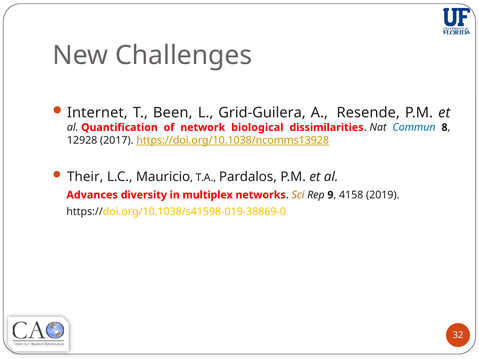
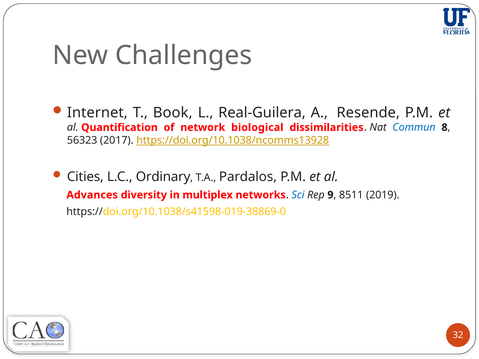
Been: Been -> Book
Grid-Guilera: Grid-Guilera -> Real-Guilera
12928: 12928 -> 56323
Their: Their -> Cities
Mauricio: Mauricio -> Ordinary
Sci colour: orange -> blue
4158: 4158 -> 8511
